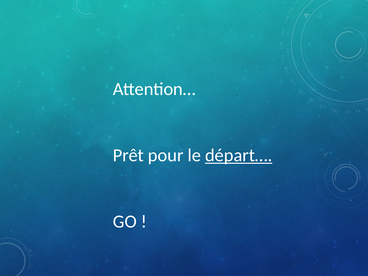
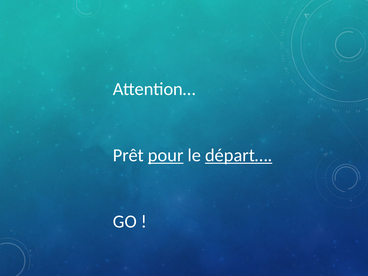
pour underline: none -> present
